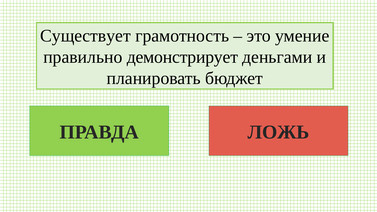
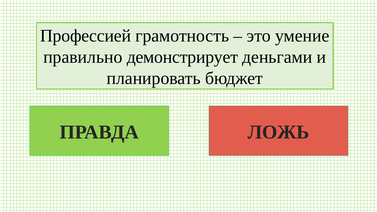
Существует: Существует -> Профессией
